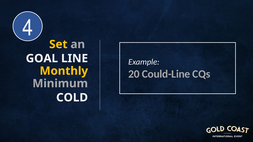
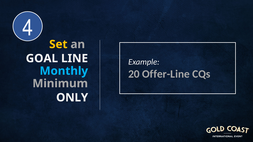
Monthly colour: yellow -> light blue
Could-Line: Could-Line -> Offer-Line
COLD: COLD -> ONLY
